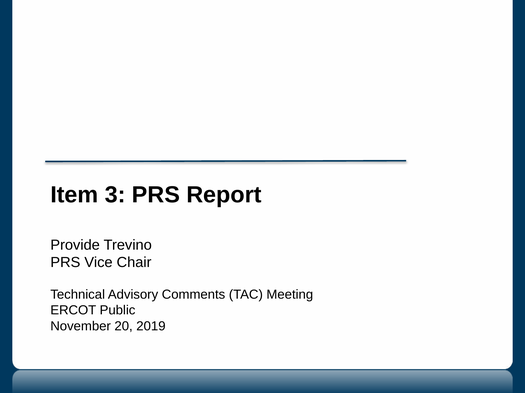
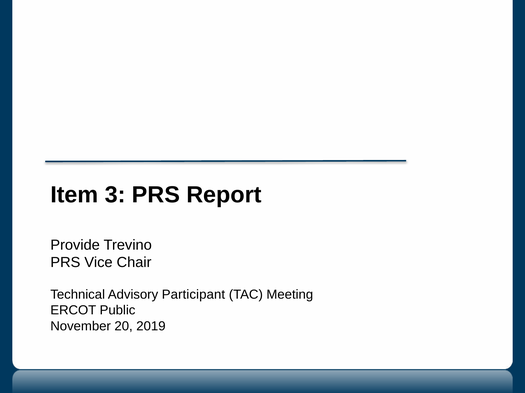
Comments: Comments -> Participant
